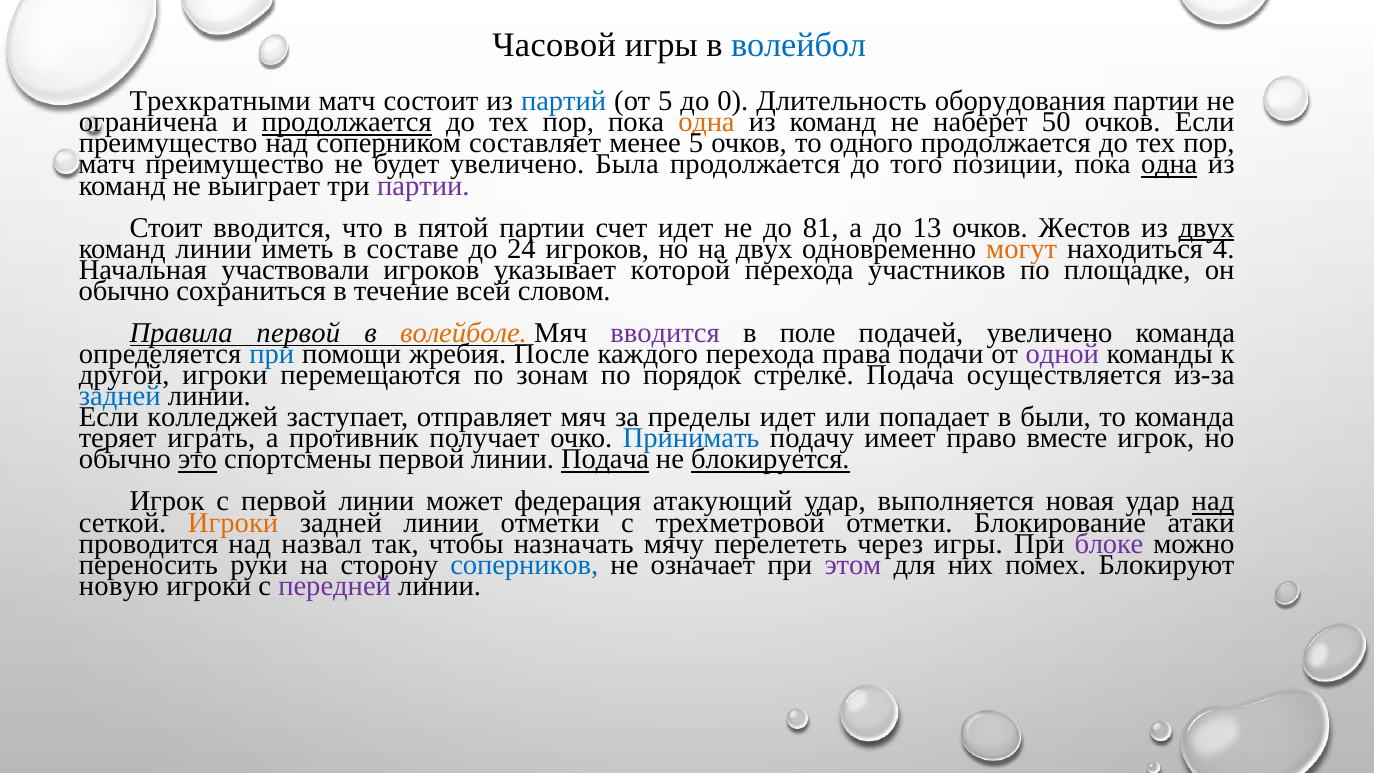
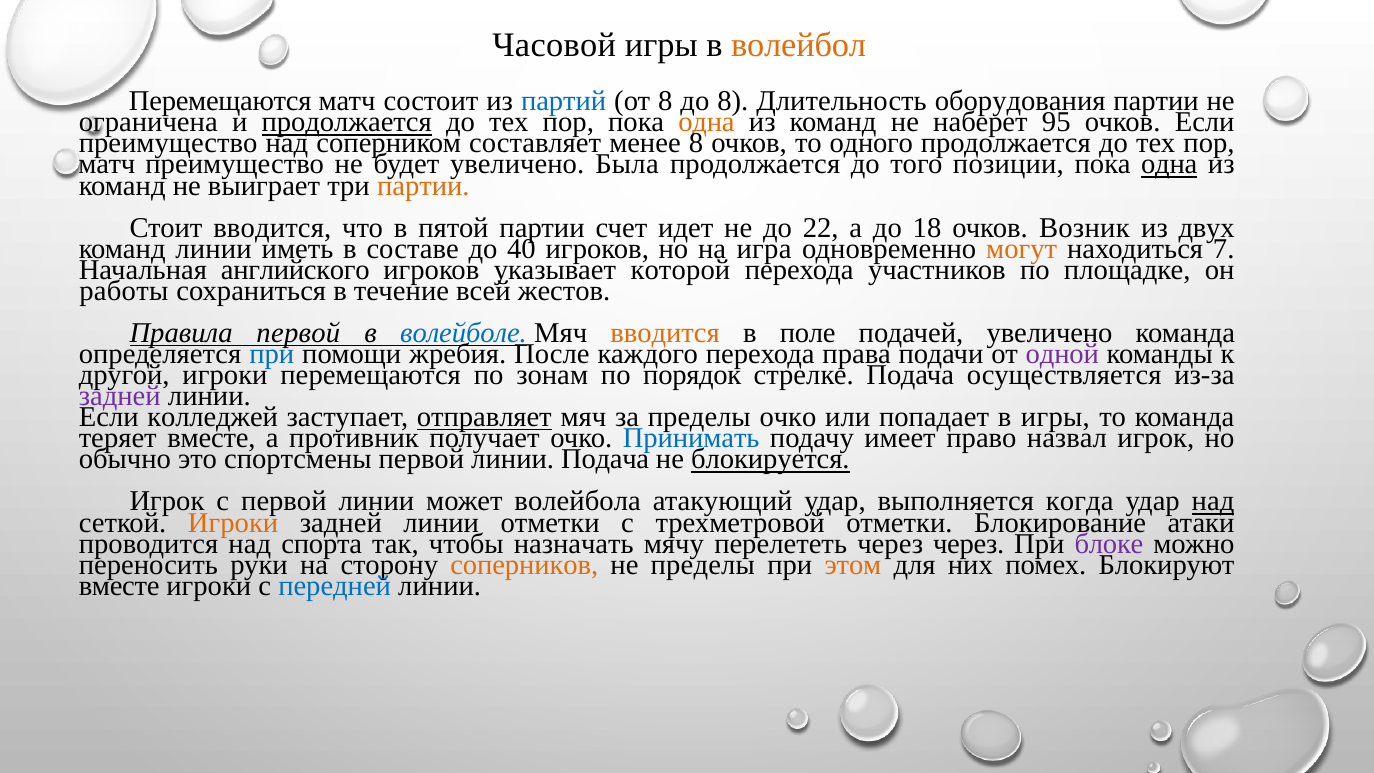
волейбол colour: blue -> orange
Трехкратными at (220, 101): Трехкратными -> Перемещаются
от 5: 5 -> 8
до 0: 0 -> 8
50: 50 -> 95
менее 5: 5 -> 8
партии at (423, 186) colour: purple -> orange
81: 81 -> 22
13: 13 -> 18
Жестов: Жестов -> Возник
двух at (1207, 228) underline: present -> none
24: 24 -> 40
на двух: двух -> игра
4: 4 -> 7
участвовали: участвовали -> английского
обычно at (124, 291): обычно -> работы
словом: словом -> жестов
волейболе colour: orange -> blue
вводится at (665, 333) colour: purple -> orange
задней at (120, 396) colour: blue -> purple
отправляет underline: none -> present
пределы идет: идет -> очко
в были: были -> игры
теряет играть: играть -> вместе
вместе: вместе -> назвал
это underline: present -> none
Подача at (605, 459) underline: present -> none
федерация: федерация -> волейбола
новая: новая -> когда
назвал: назвал -> спорта
через игры: игры -> через
соперников colour: blue -> orange
не означает: означает -> пределы
этом colour: purple -> orange
новую at (119, 586): новую -> вместе
передней colour: purple -> blue
